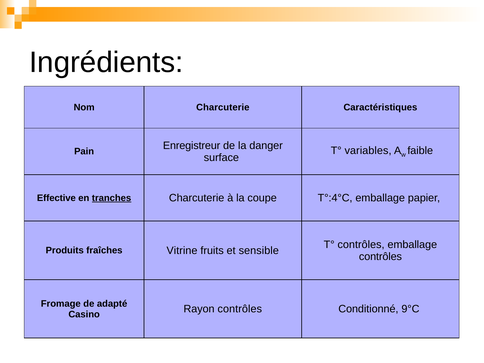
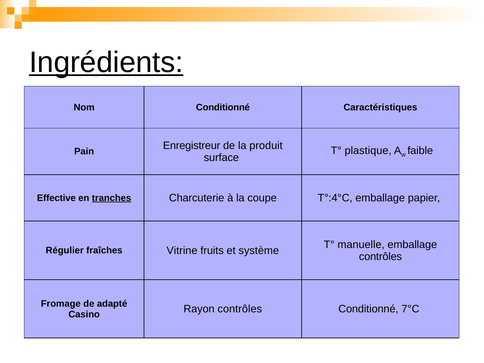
Ingrédients underline: none -> present
Nom Charcuterie: Charcuterie -> Conditionné
danger: danger -> produit
variables: variables -> plastique
T° contrôles: contrôles -> manuelle
Produits: Produits -> Régulier
sensible: sensible -> système
9°C: 9°C -> 7°C
